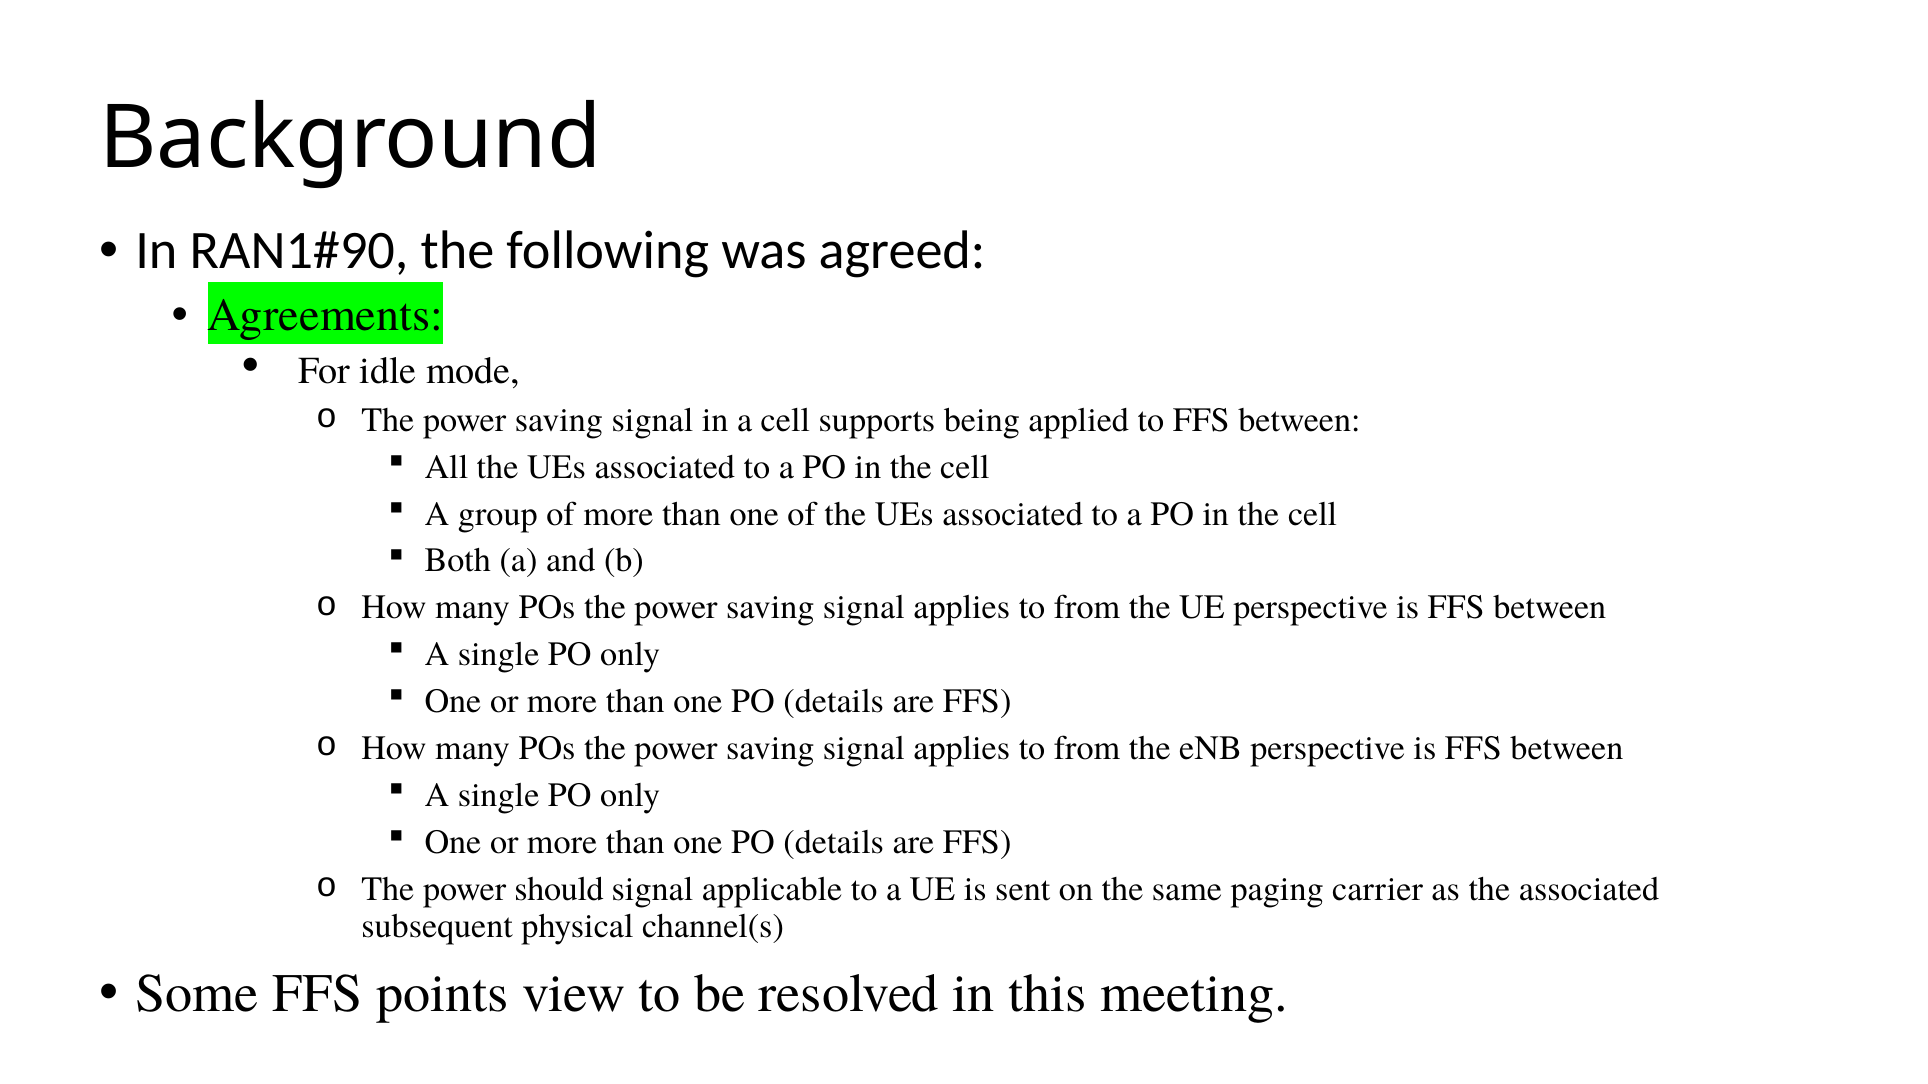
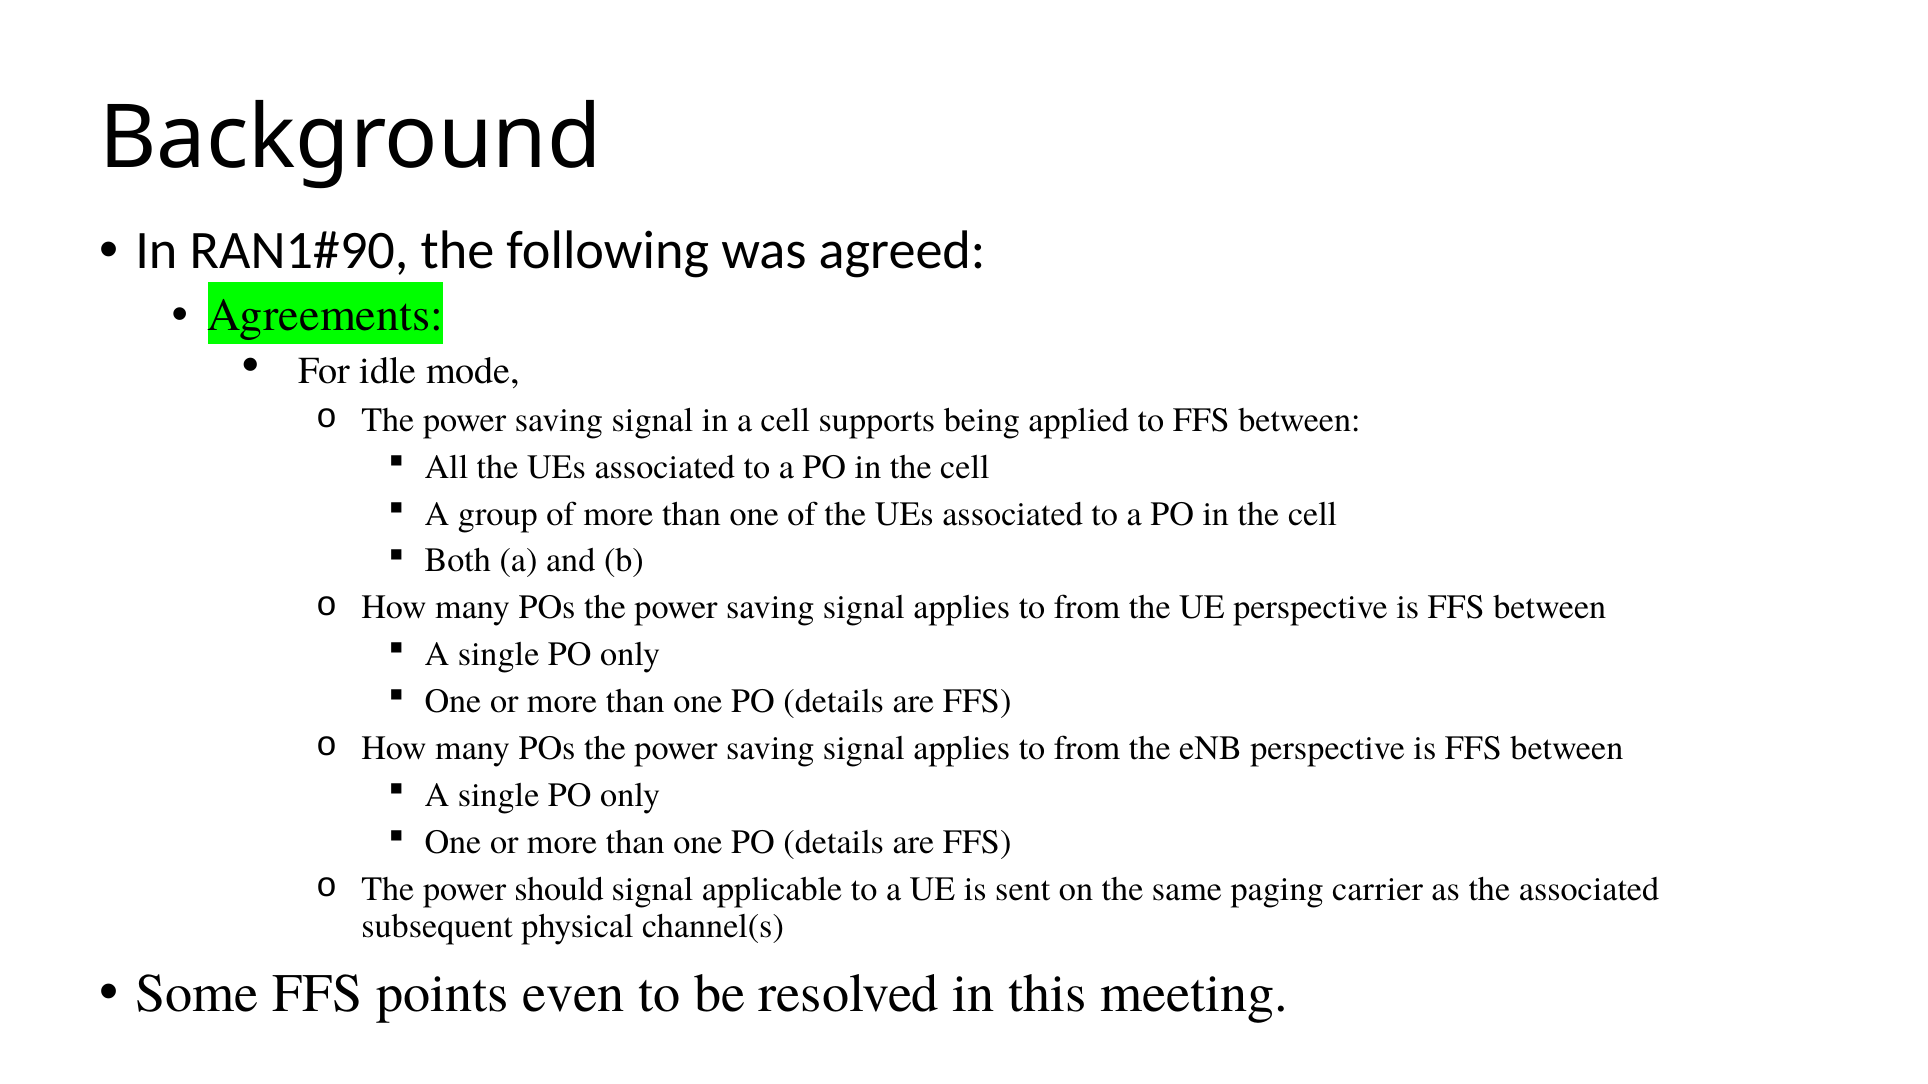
view: view -> even
